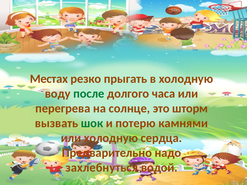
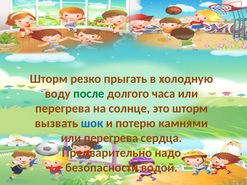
Местах at (49, 79): Местах -> Шторм
шок colour: green -> blue
холодную at (111, 138): холодную -> перегрева
захлебнуться: захлебнуться -> безопасности
